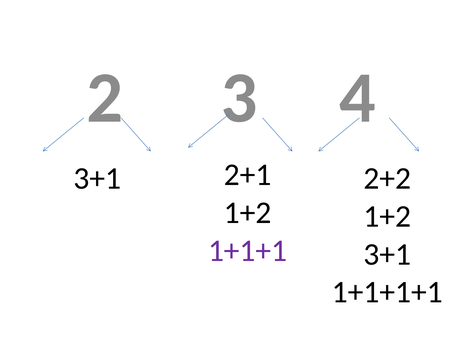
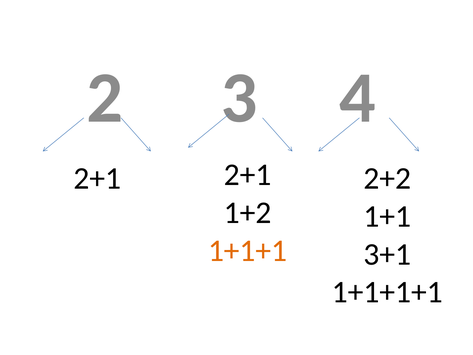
3+1 at (97, 178): 3+1 -> 2+1
1+2 at (387, 216): 1+2 -> 1+1
1+1+1 colour: purple -> orange
